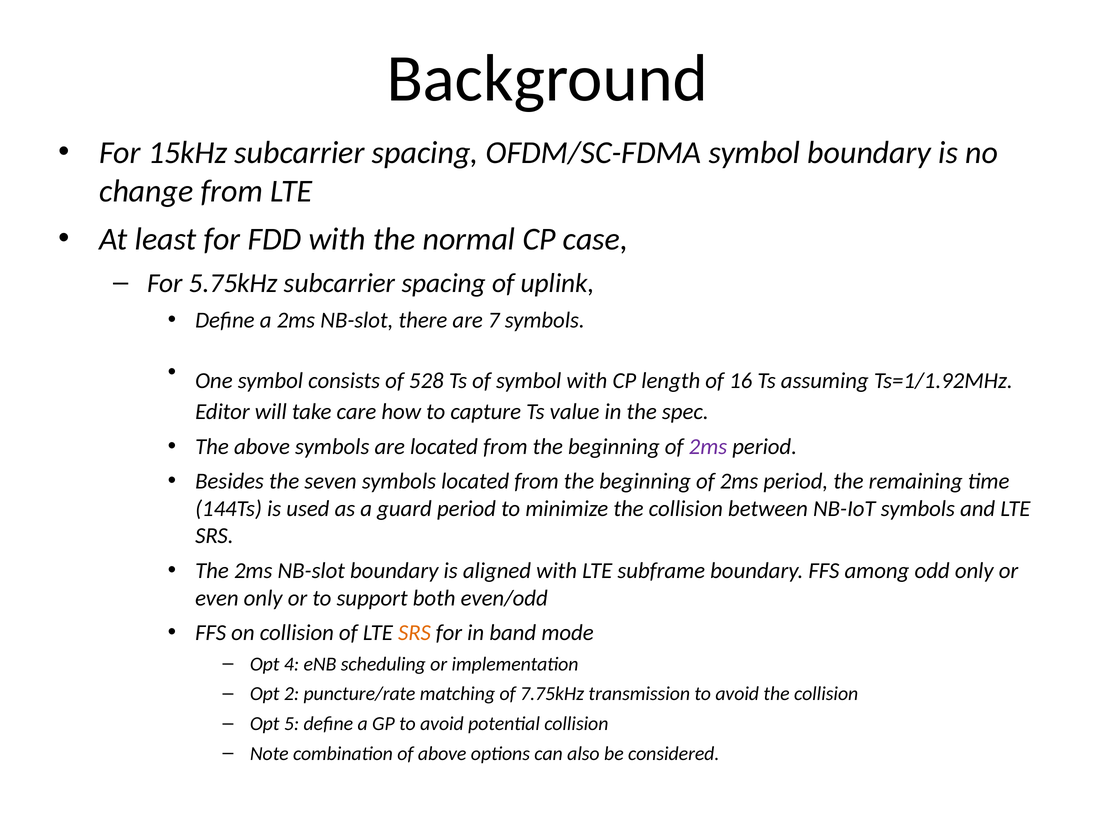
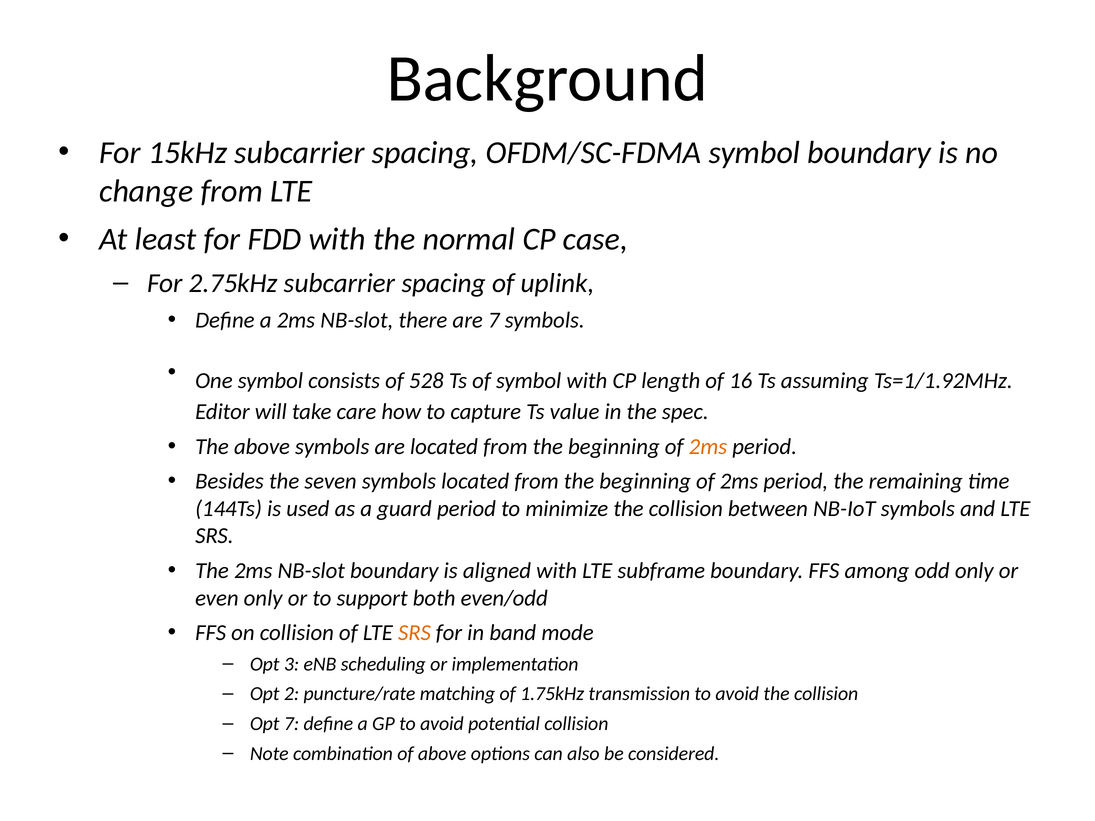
5.75kHz: 5.75kHz -> 2.75kHz
2ms at (708, 447) colour: purple -> orange
4: 4 -> 3
7.75kHz: 7.75kHz -> 1.75kHz
Opt 5: 5 -> 7
